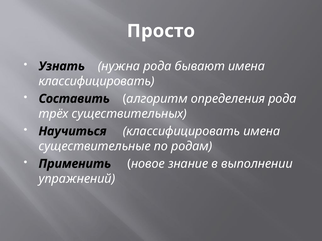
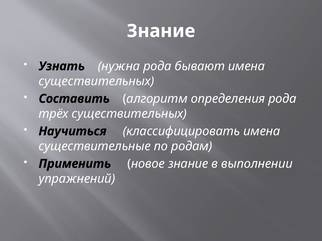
Просто at (161, 31): Просто -> Знание
классифицировать at (96, 81): классифицировать -> существительных
